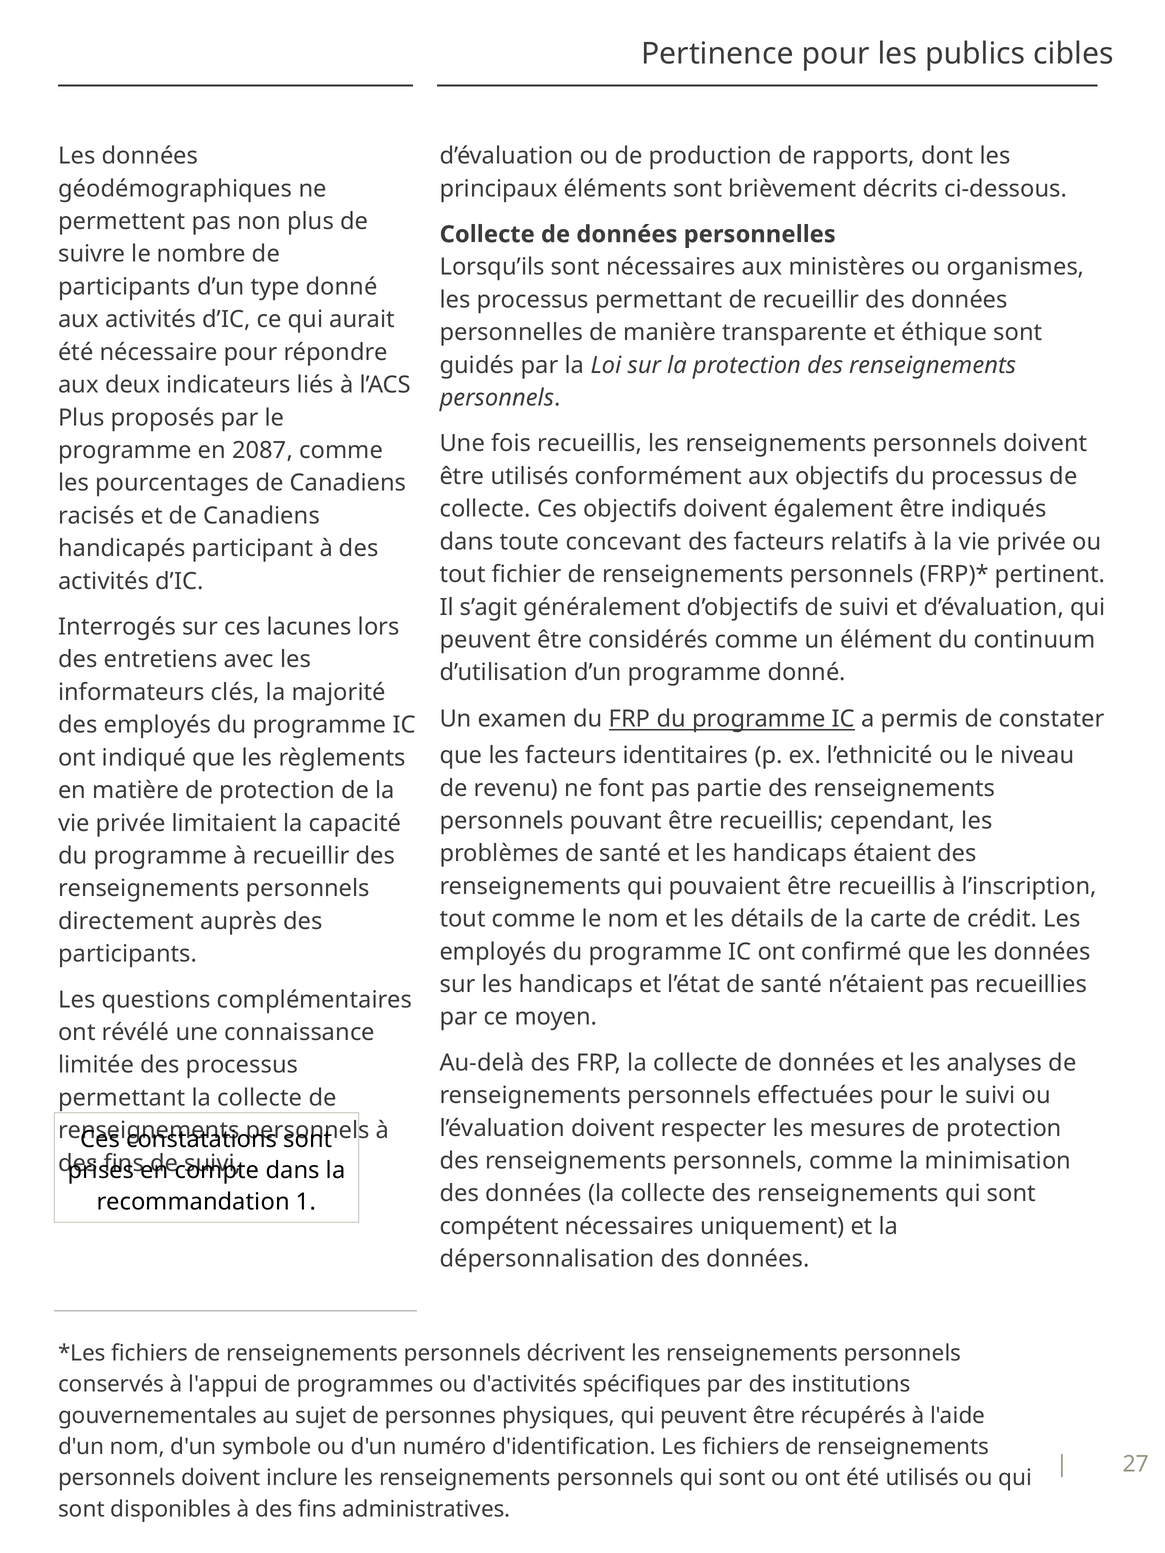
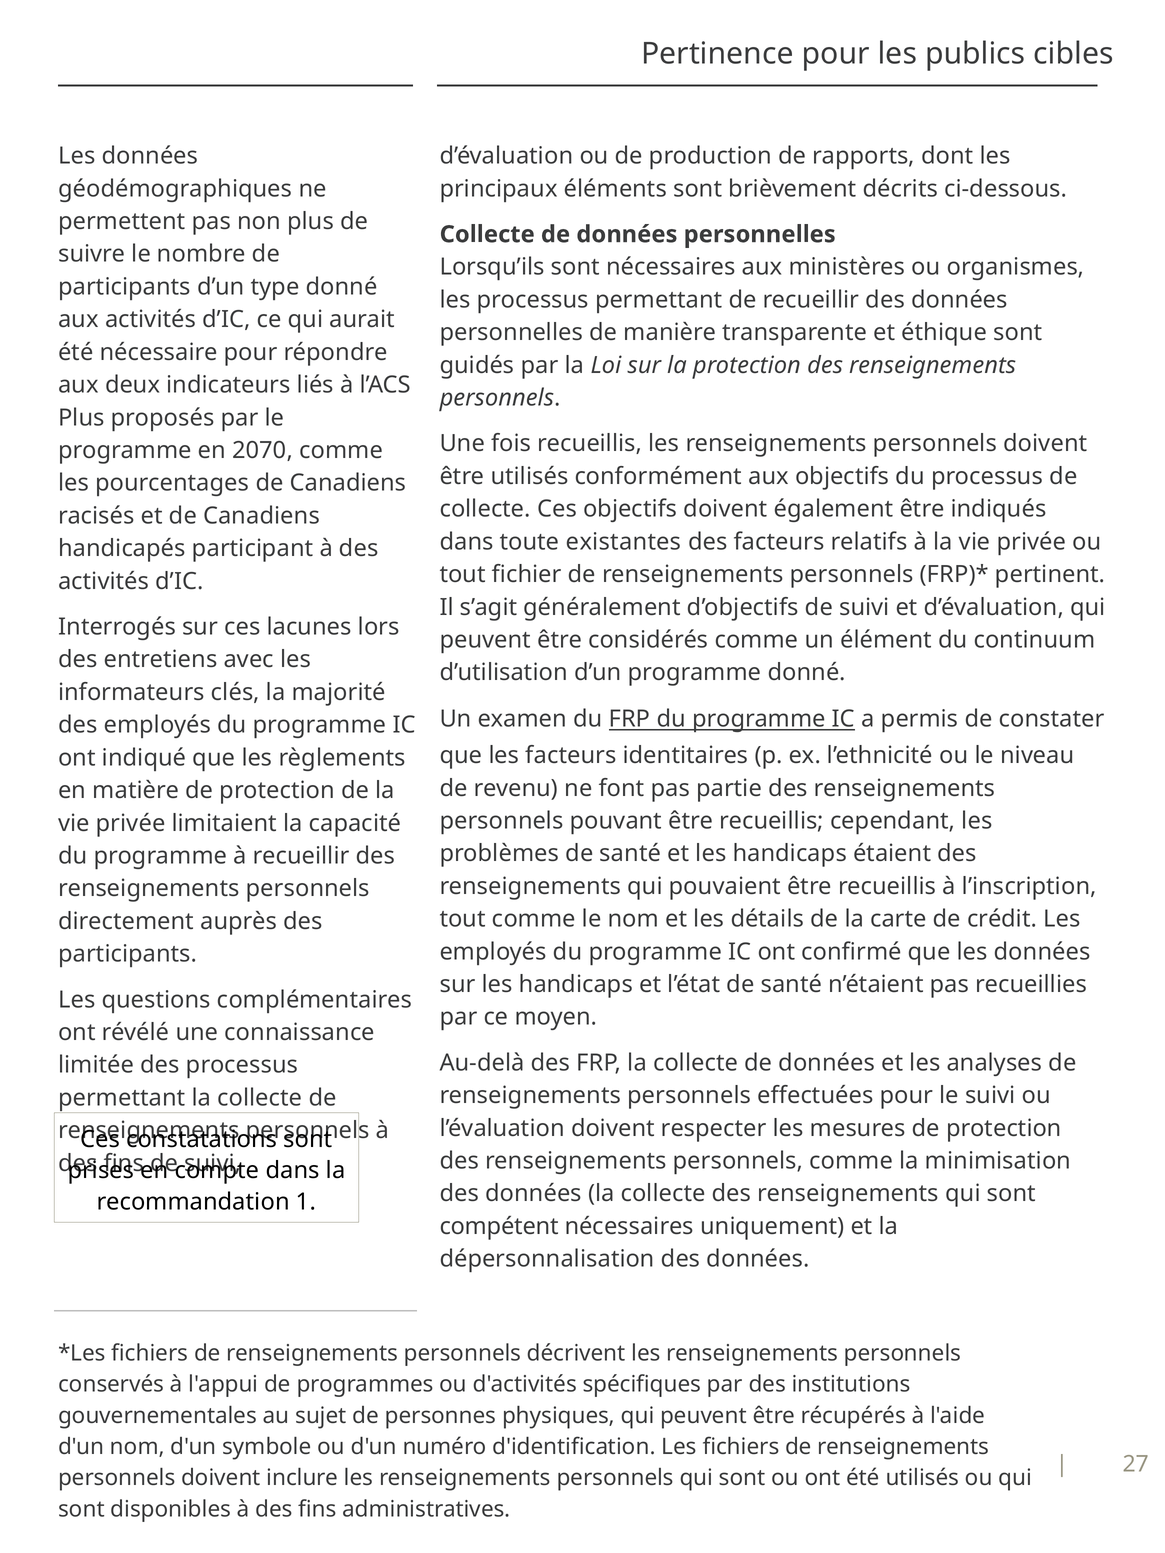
2087: 2087 -> 2070
concevant: concevant -> existantes
